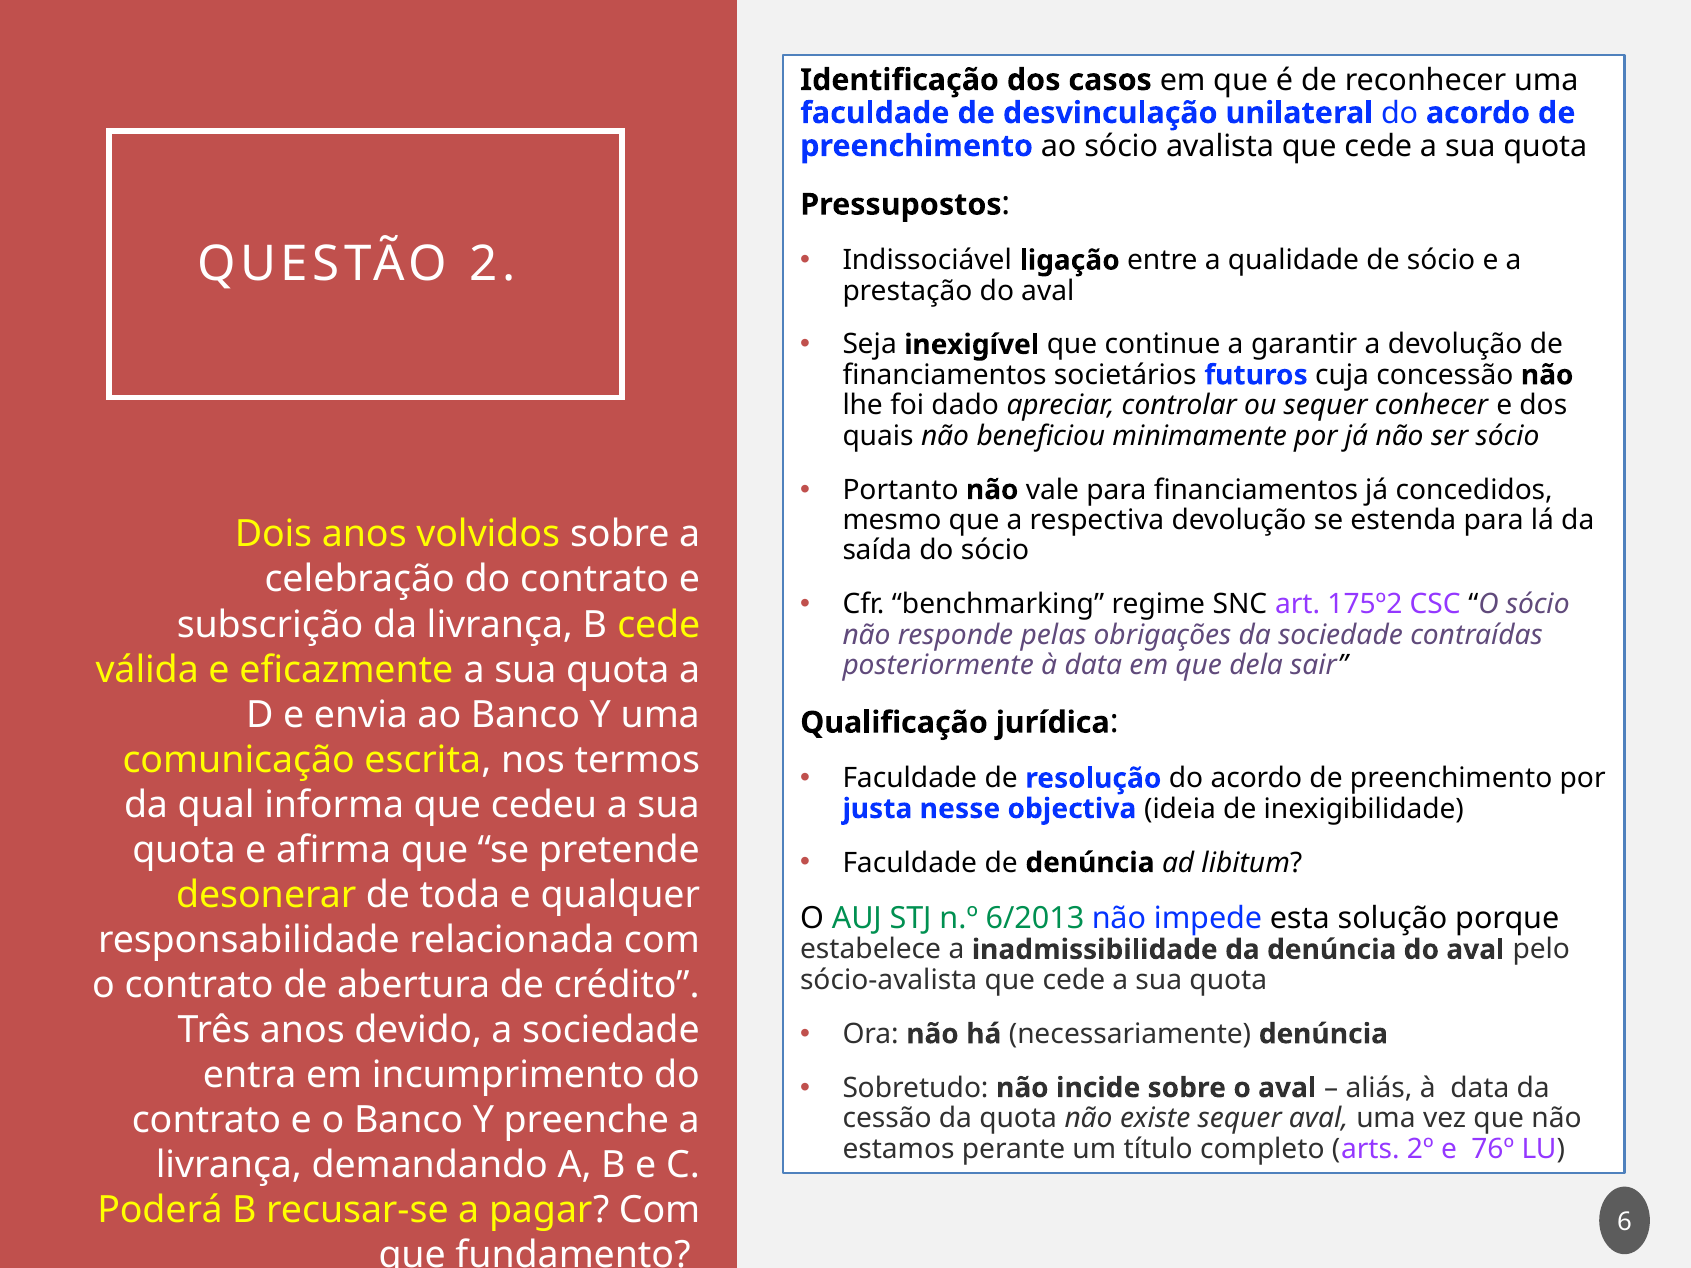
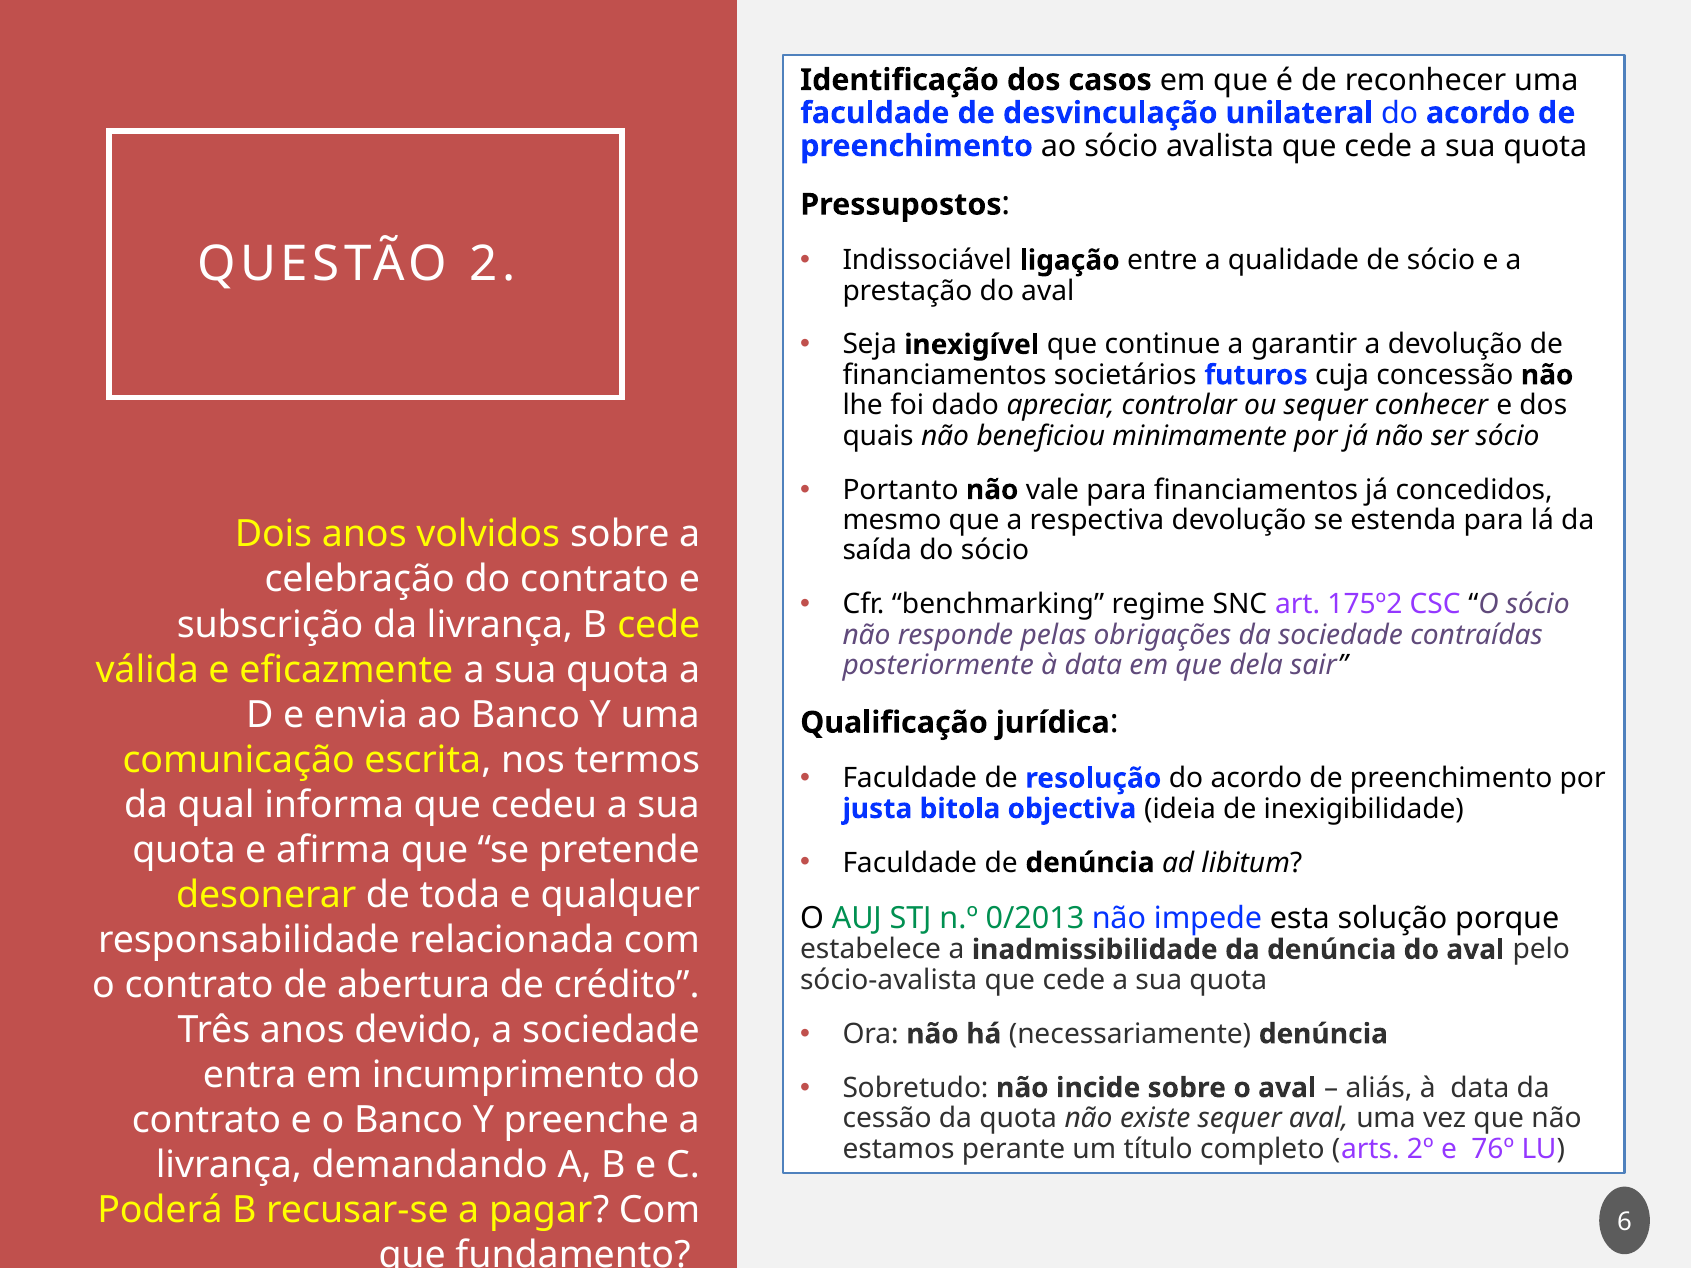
nesse: nesse -> bitola
6/2013: 6/2013 -> 0/2013
